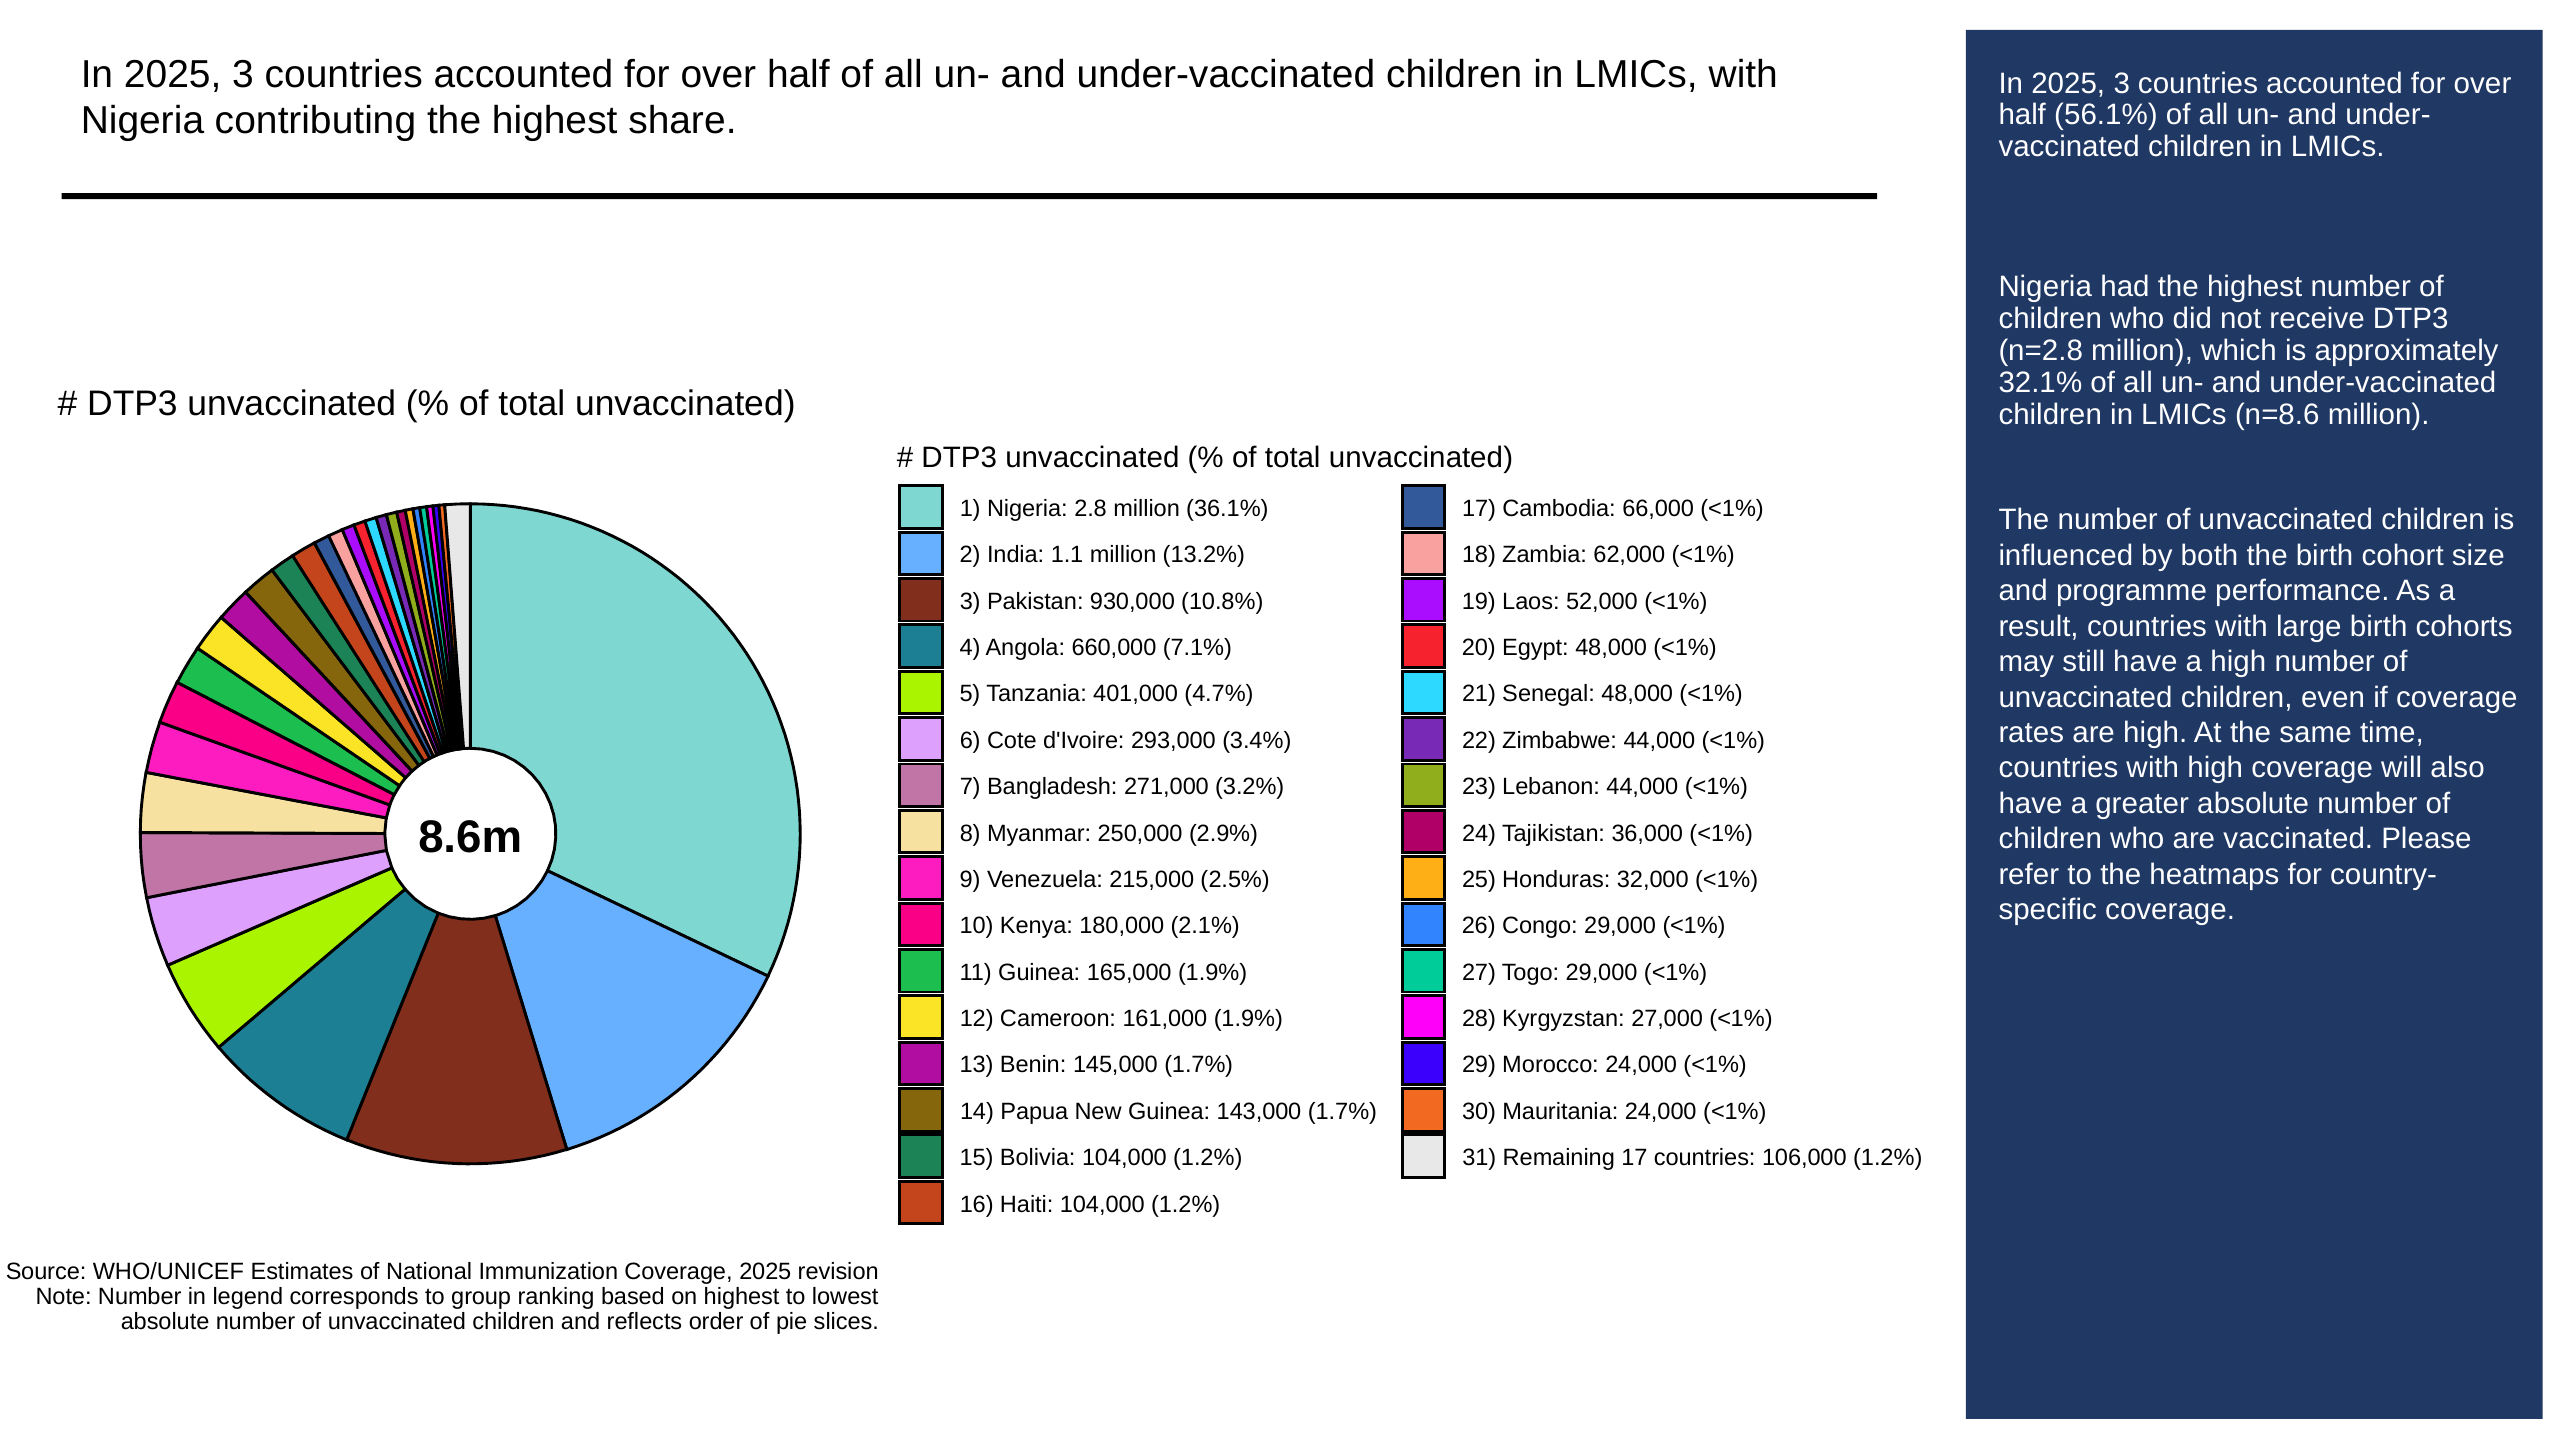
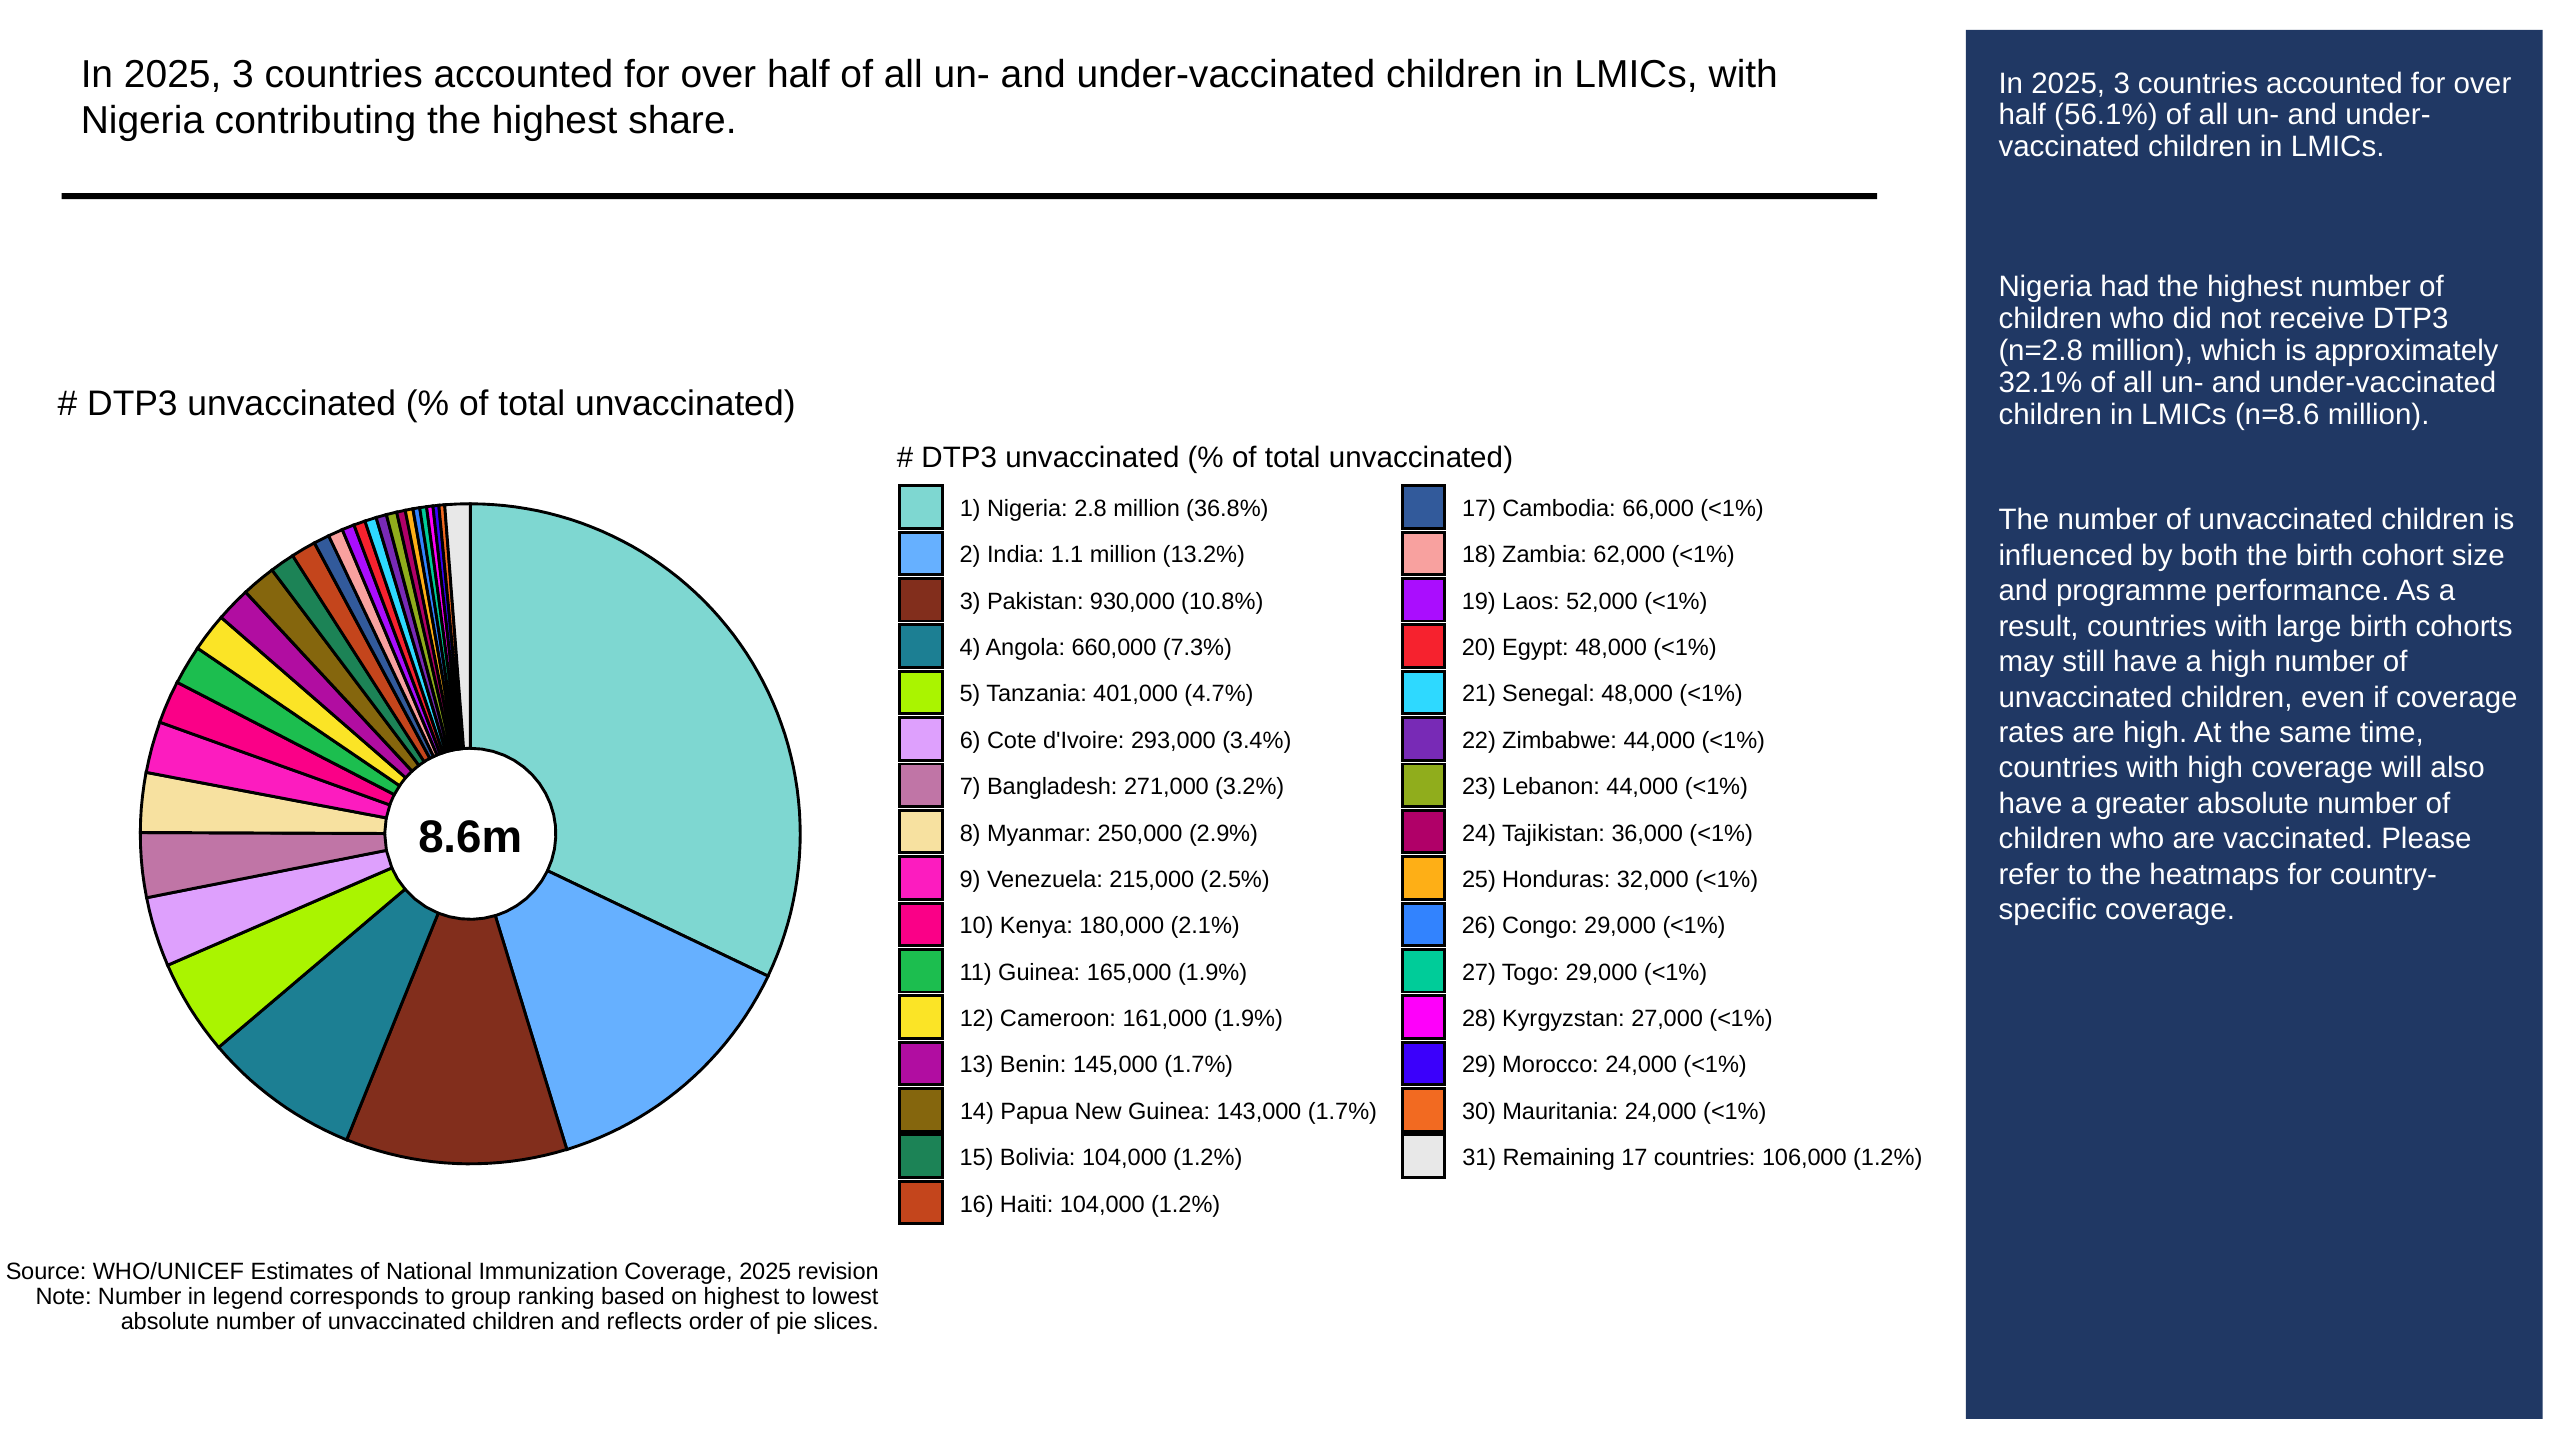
36.1%: 36.1% -> 36.8%
7.1%: 7.1% -> 7.3%
